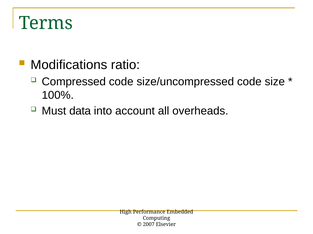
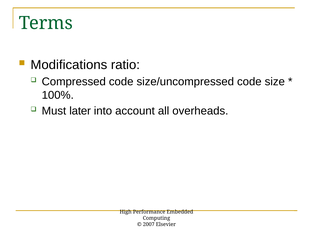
data: data -> later
